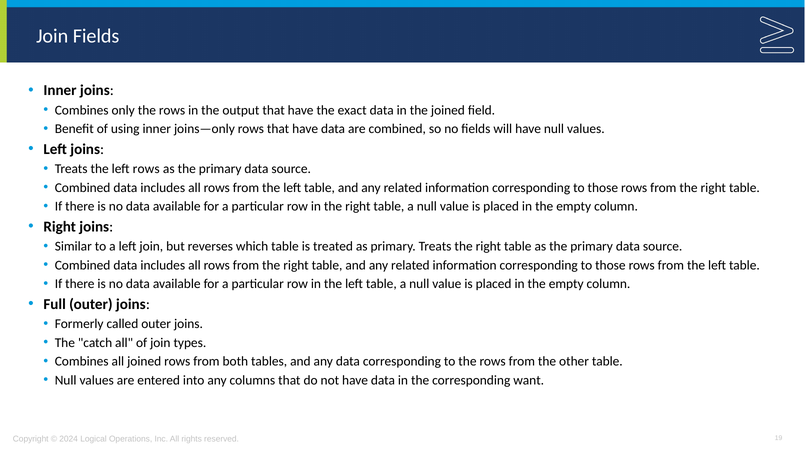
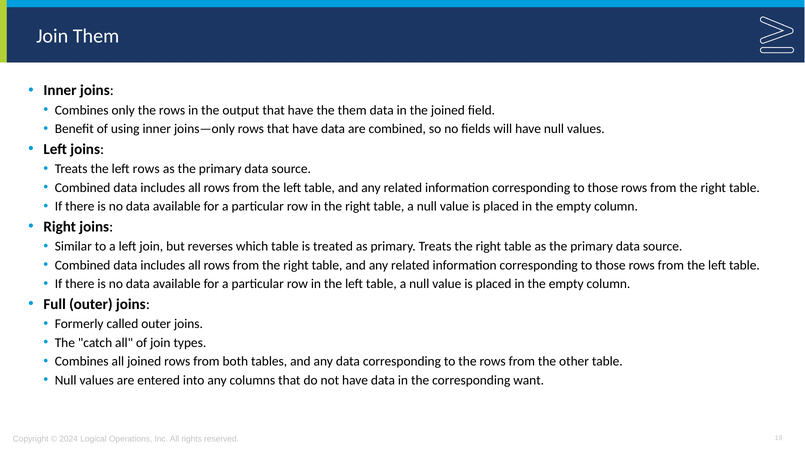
Join Fields: Fields -> Them
the exact: exact -> them
